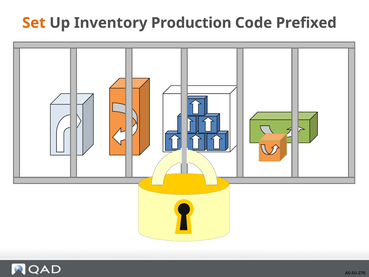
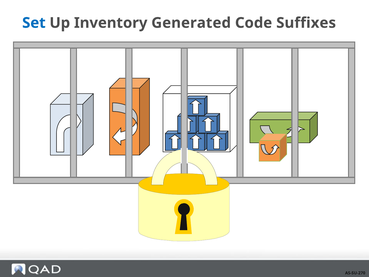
Set colour: orange -> blue
Production: Production -> Generated
Prefixed: Prefixed -> Suffixes
